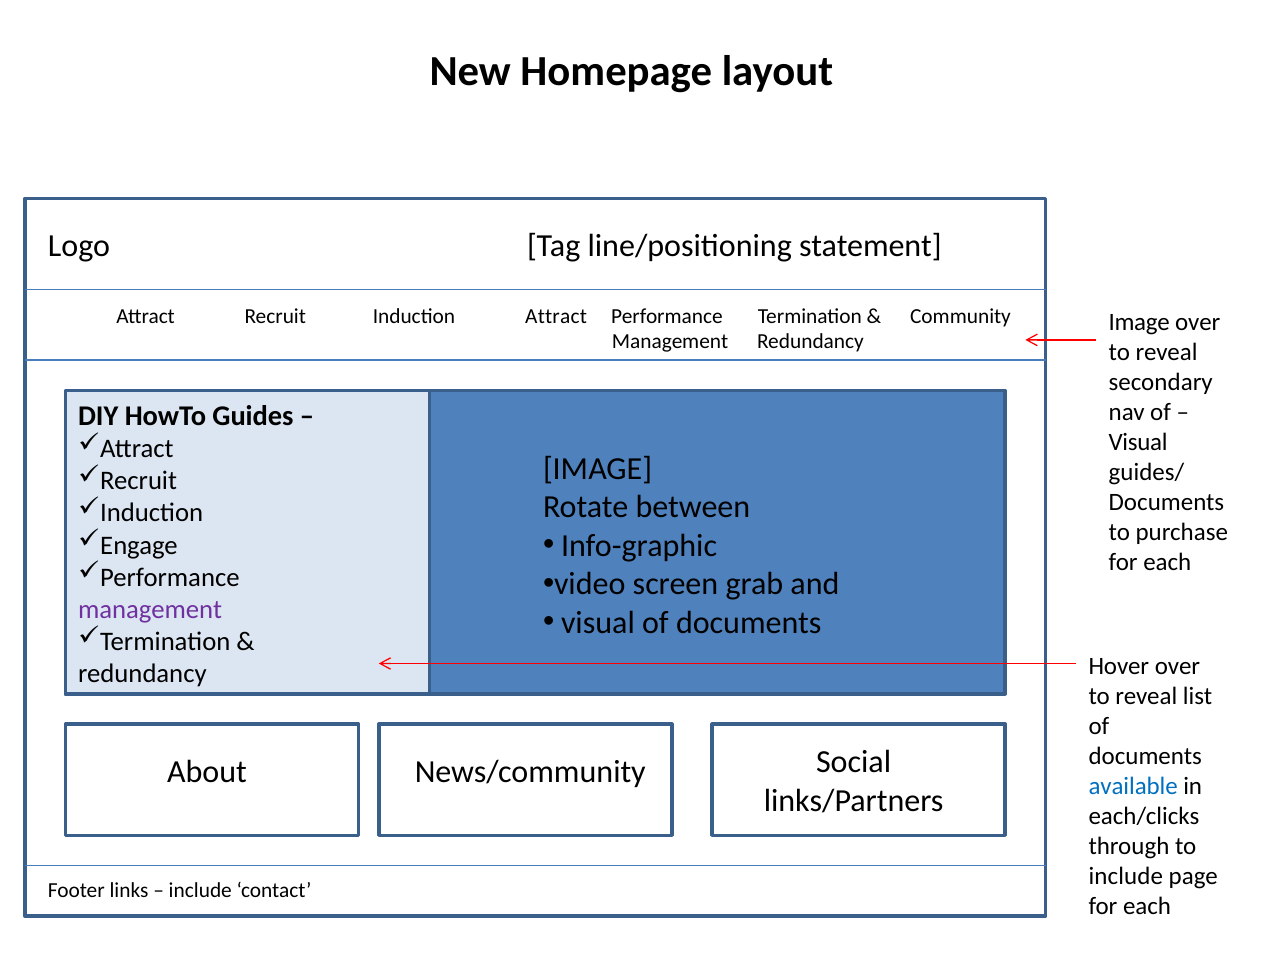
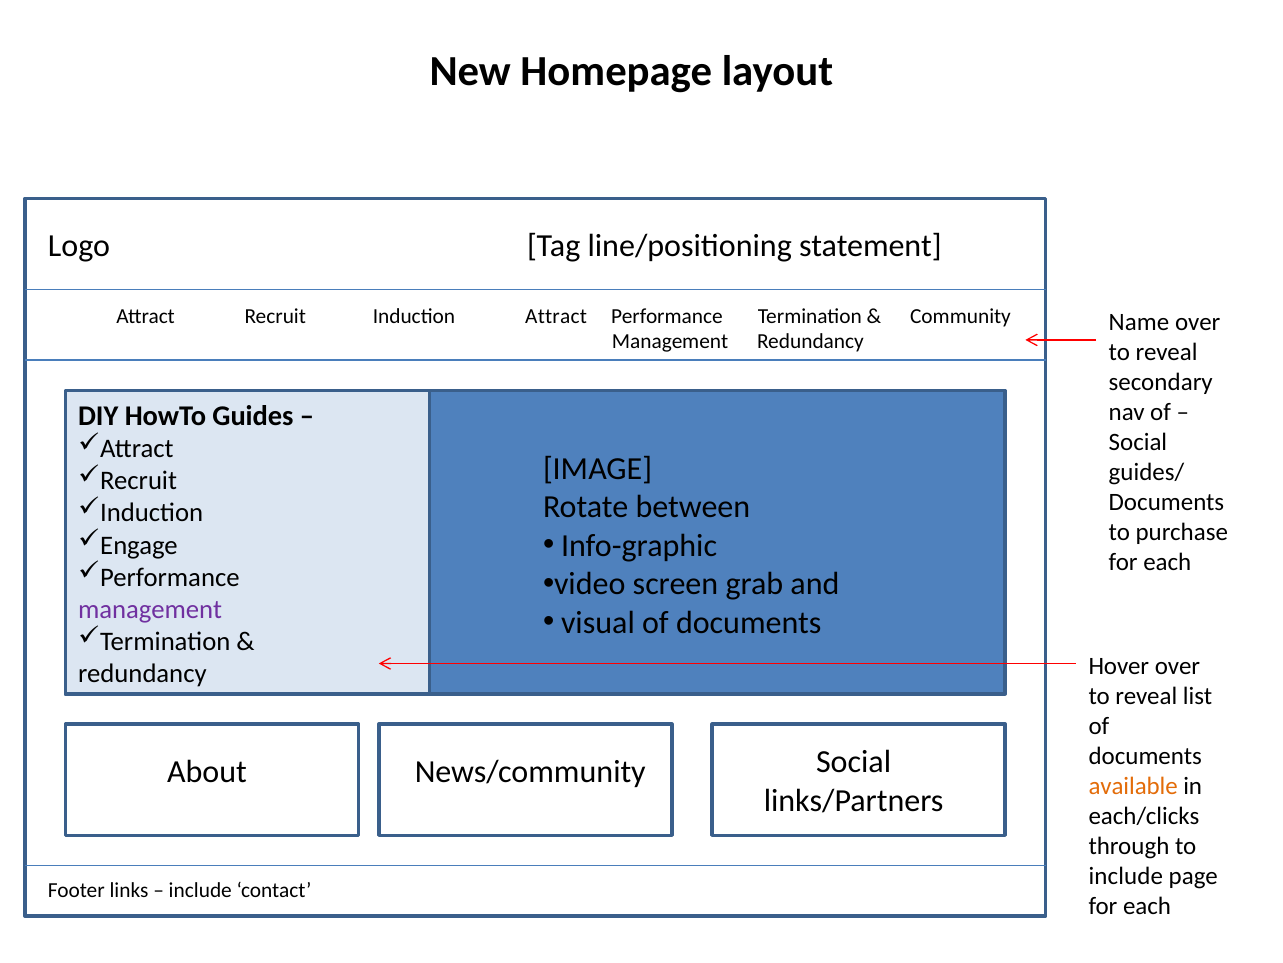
Image at (1139, 322): Image -> Name
Visual at (1138, 442): Visual -> Social
available colour: blue -> orange
